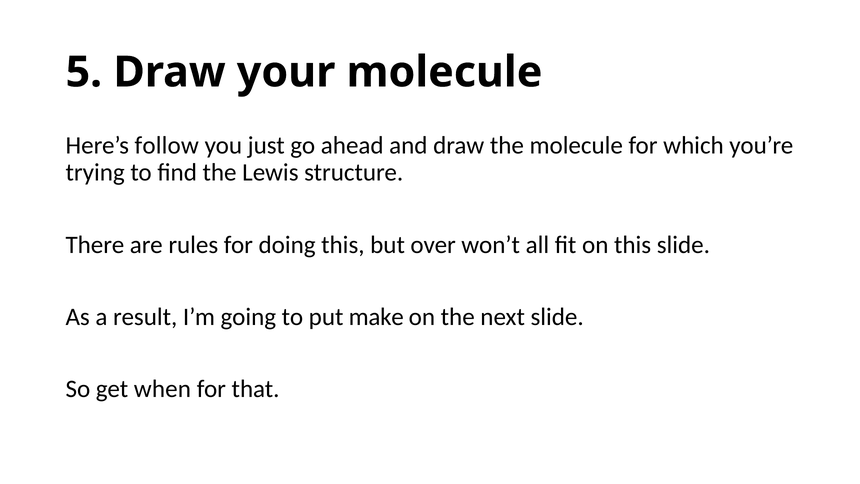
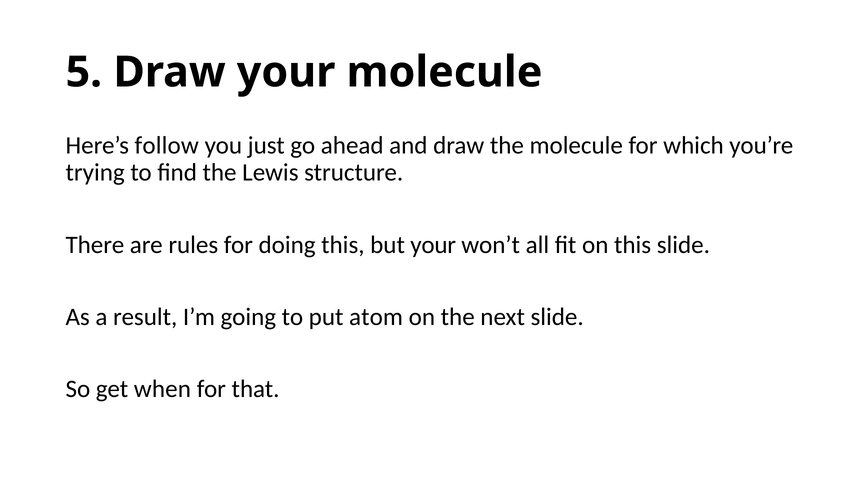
but over: over -> your
make: make -> atom
